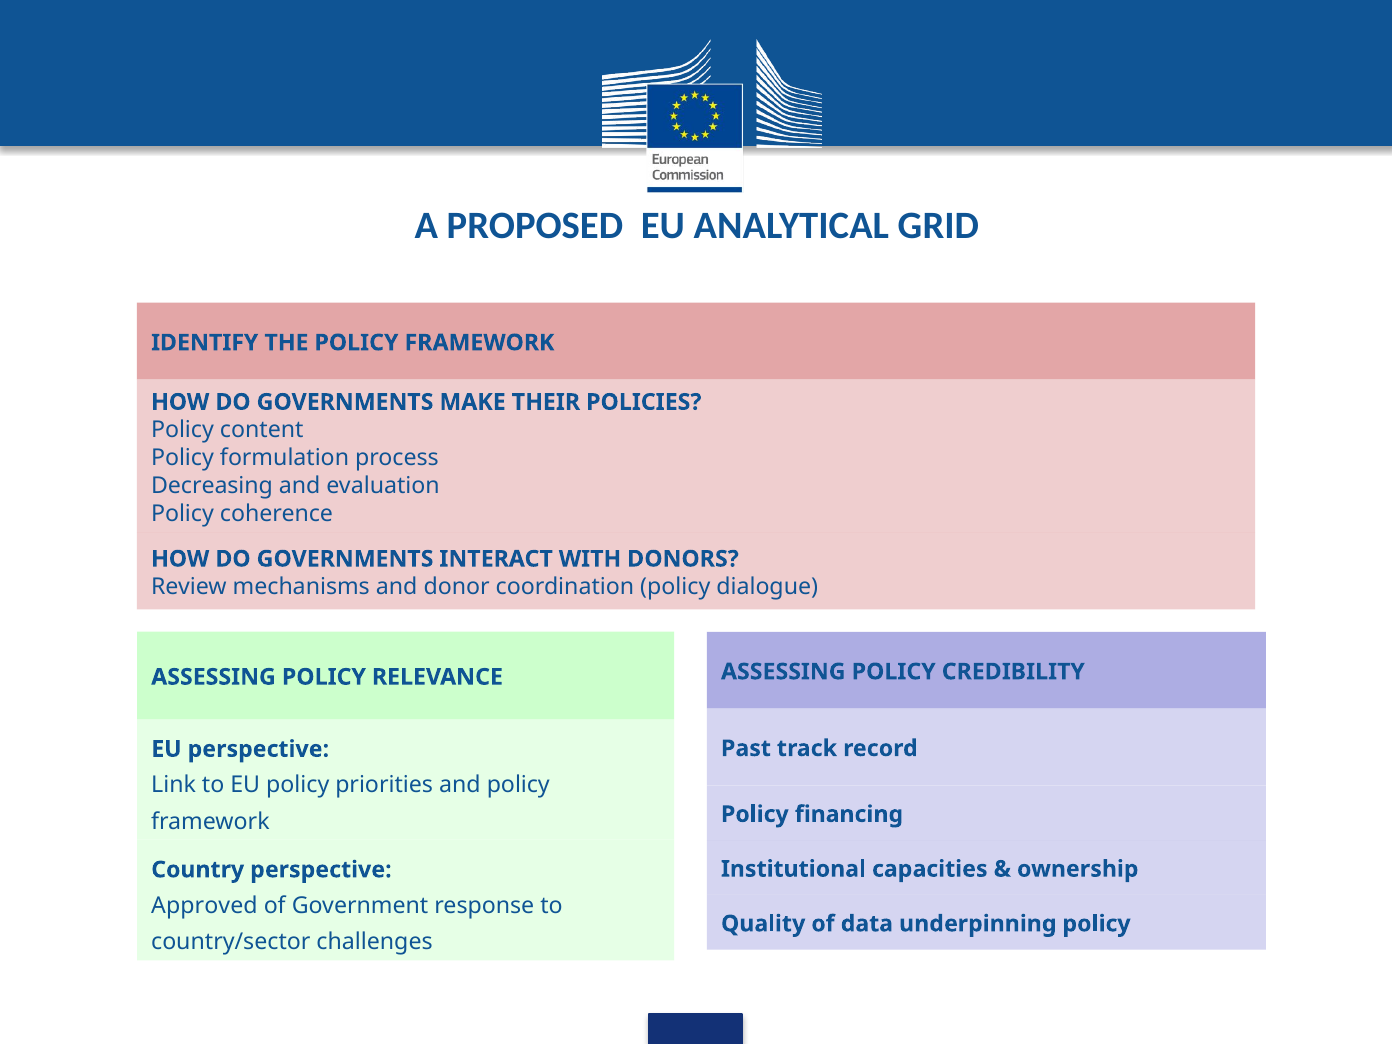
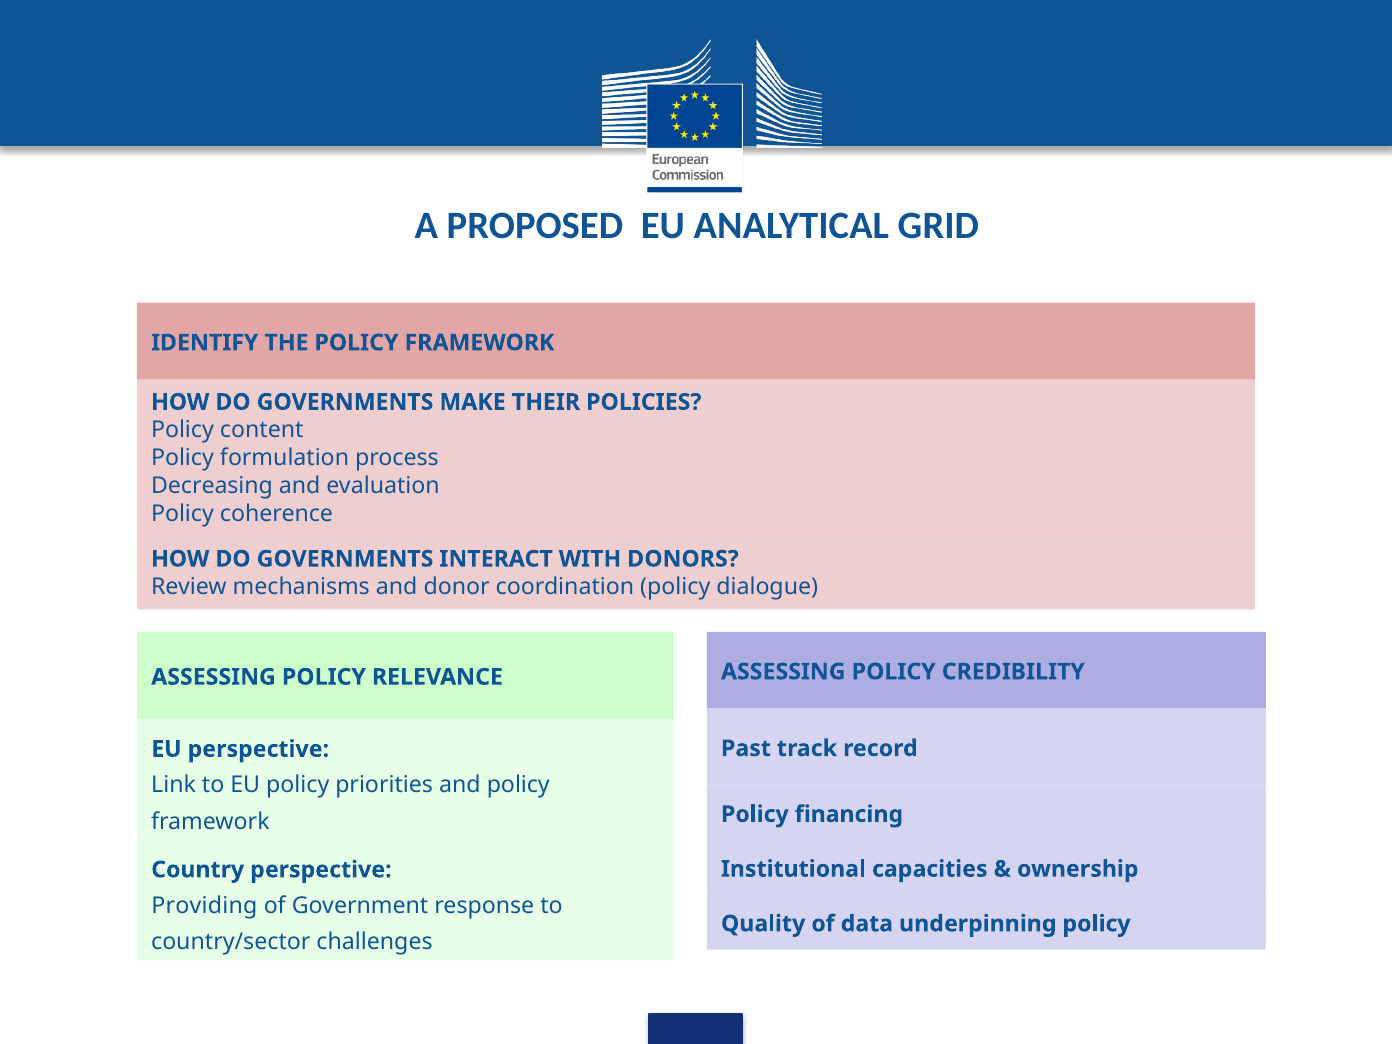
Approved: Approved -> Providing
